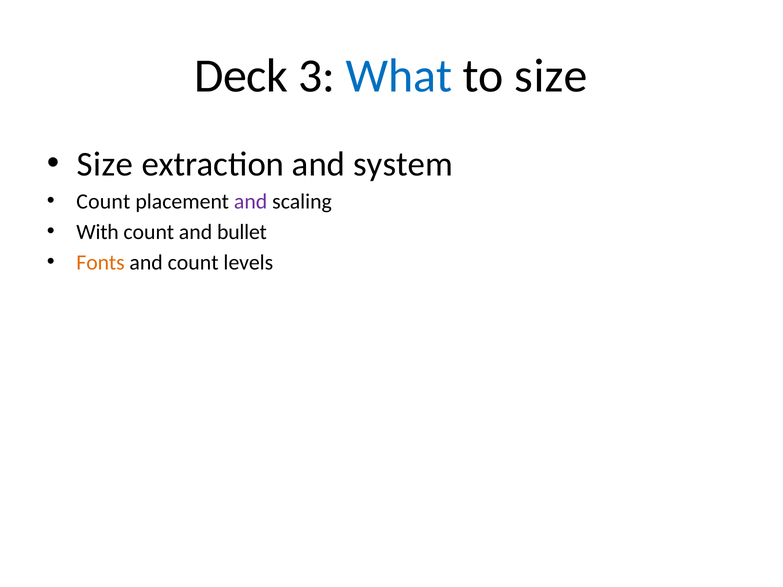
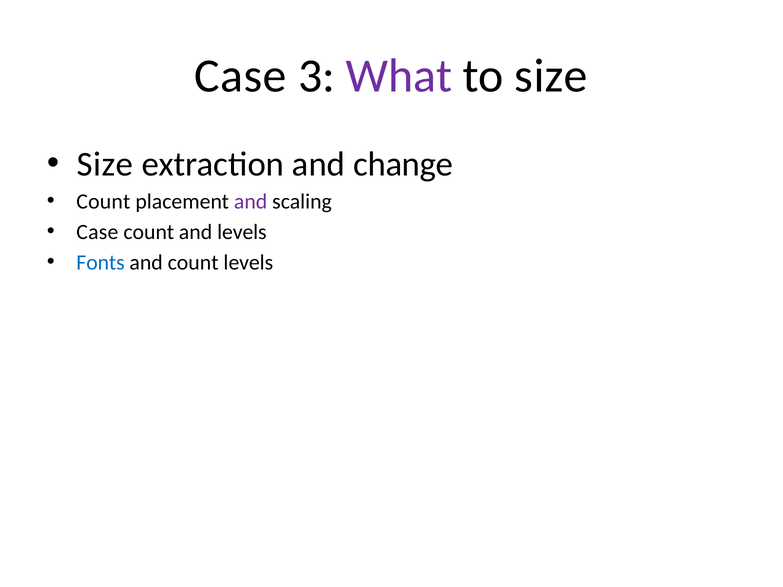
Deck at (241, 76): Deck -> Case
What colour: blue -> purple
system: system -> change
With at (98, 232): With -> Case
and bullet: bullet -> levels
Fonts colour: orange -> blue
